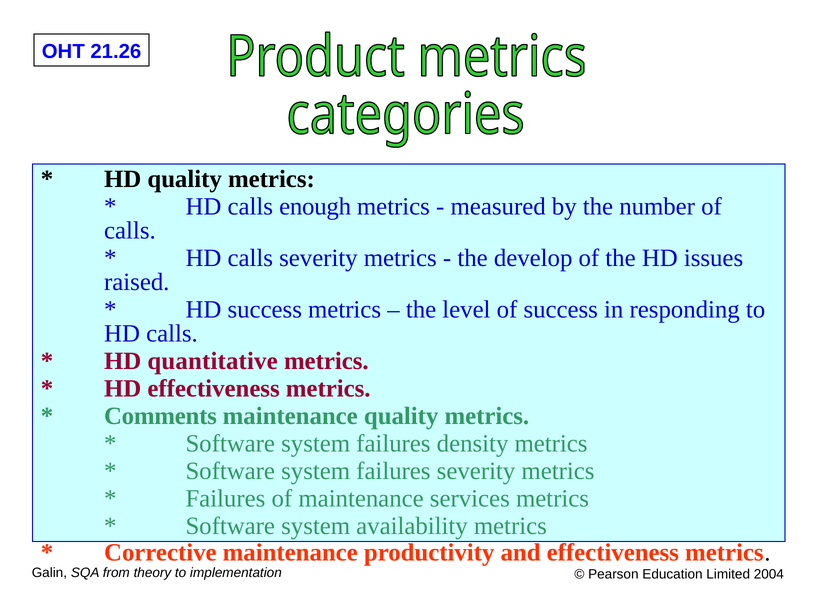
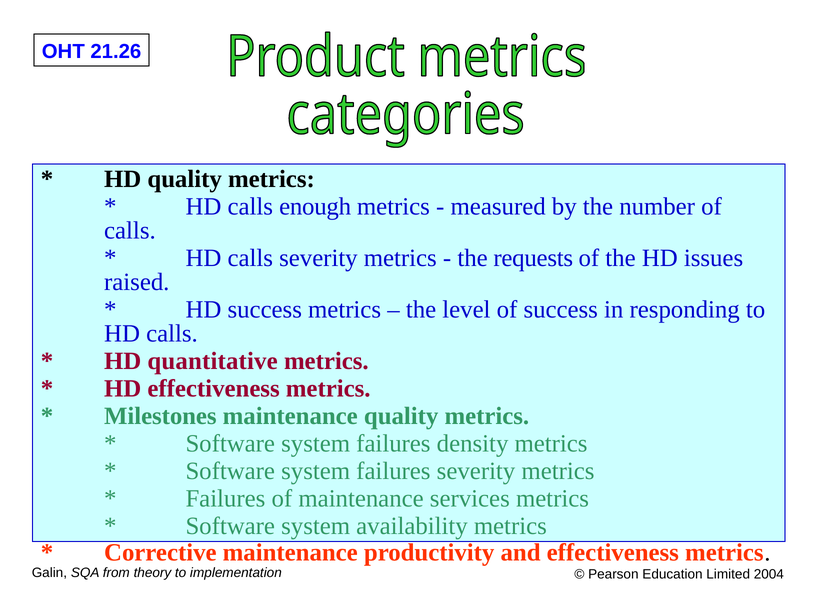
develop: develop -> requests
Comments: Comments -> Milestones
